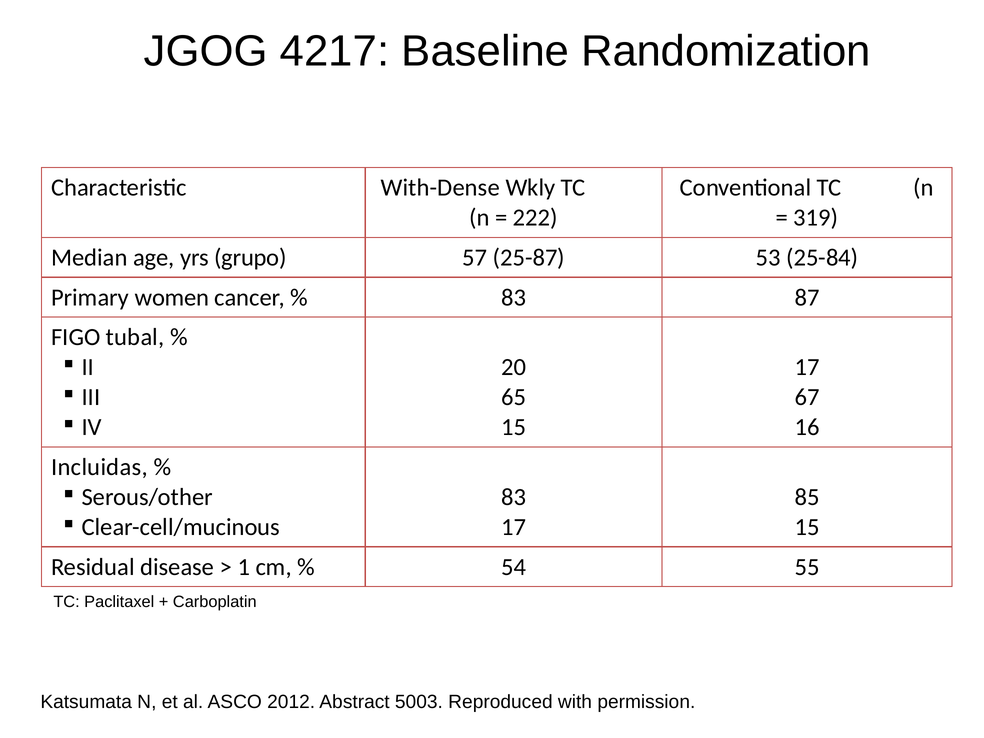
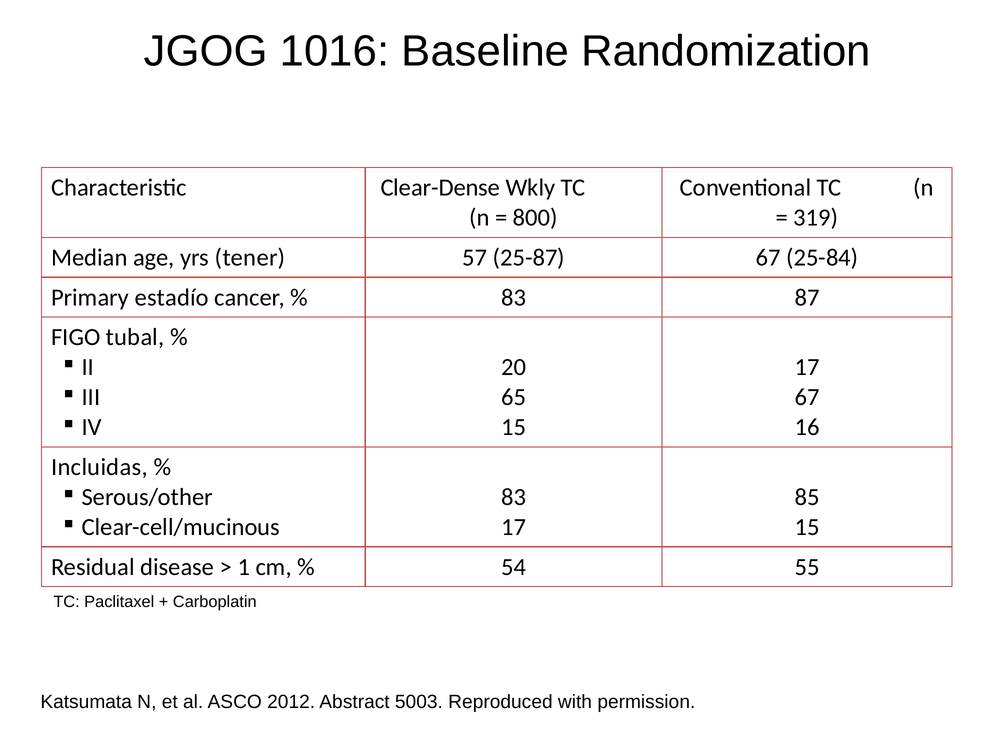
4217: 4217 -> 1016
With-Dense: With-Dense -> Clear-Dense
222: 222 -> 800
grupo: grupo -> tener
25-87 53: 53 -> 67
women: women -> estadío
